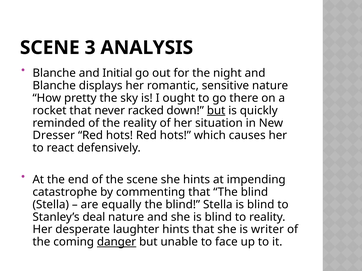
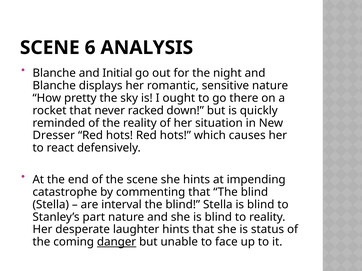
3: 3 -> 6
but at (216, 111) underline: present -> none
equally: equally -> interval
deal: deal -> part
writer: writer -> status
